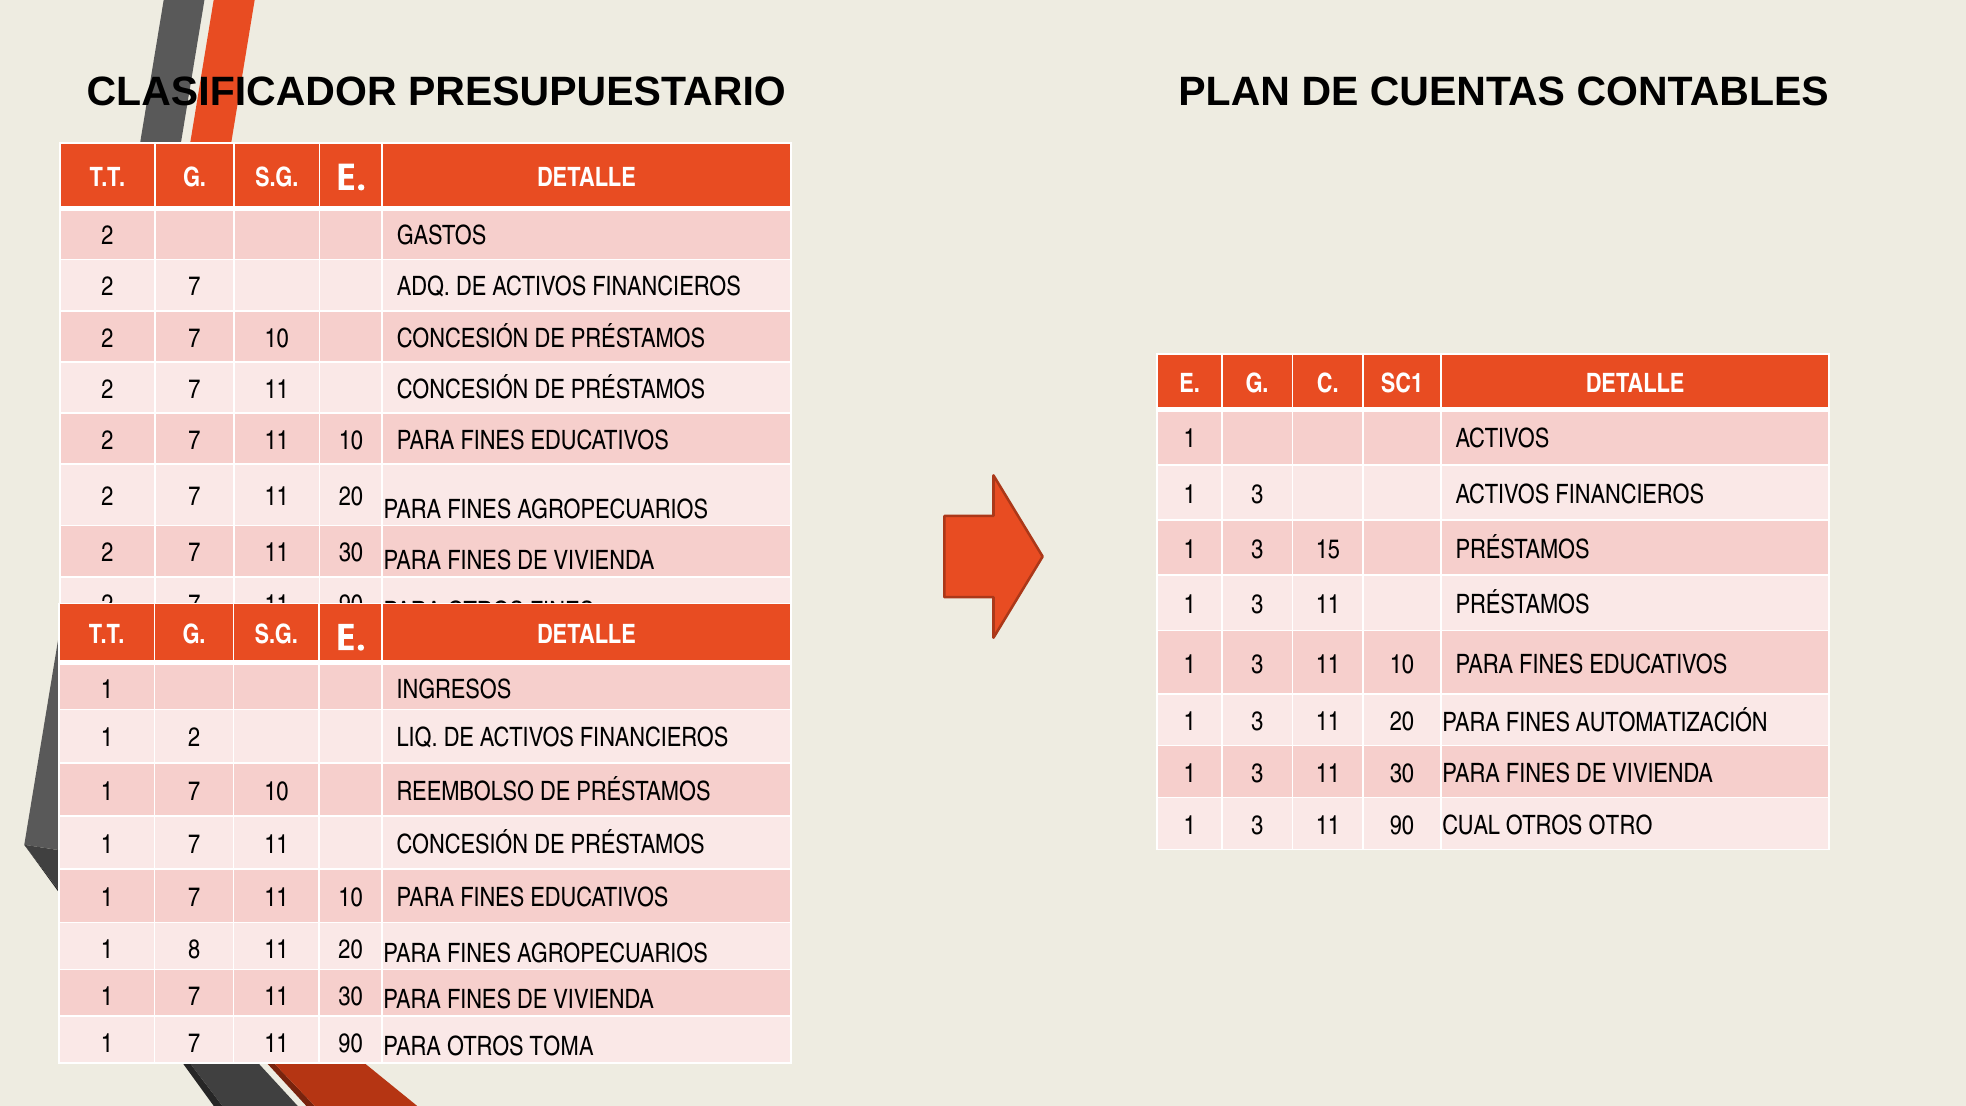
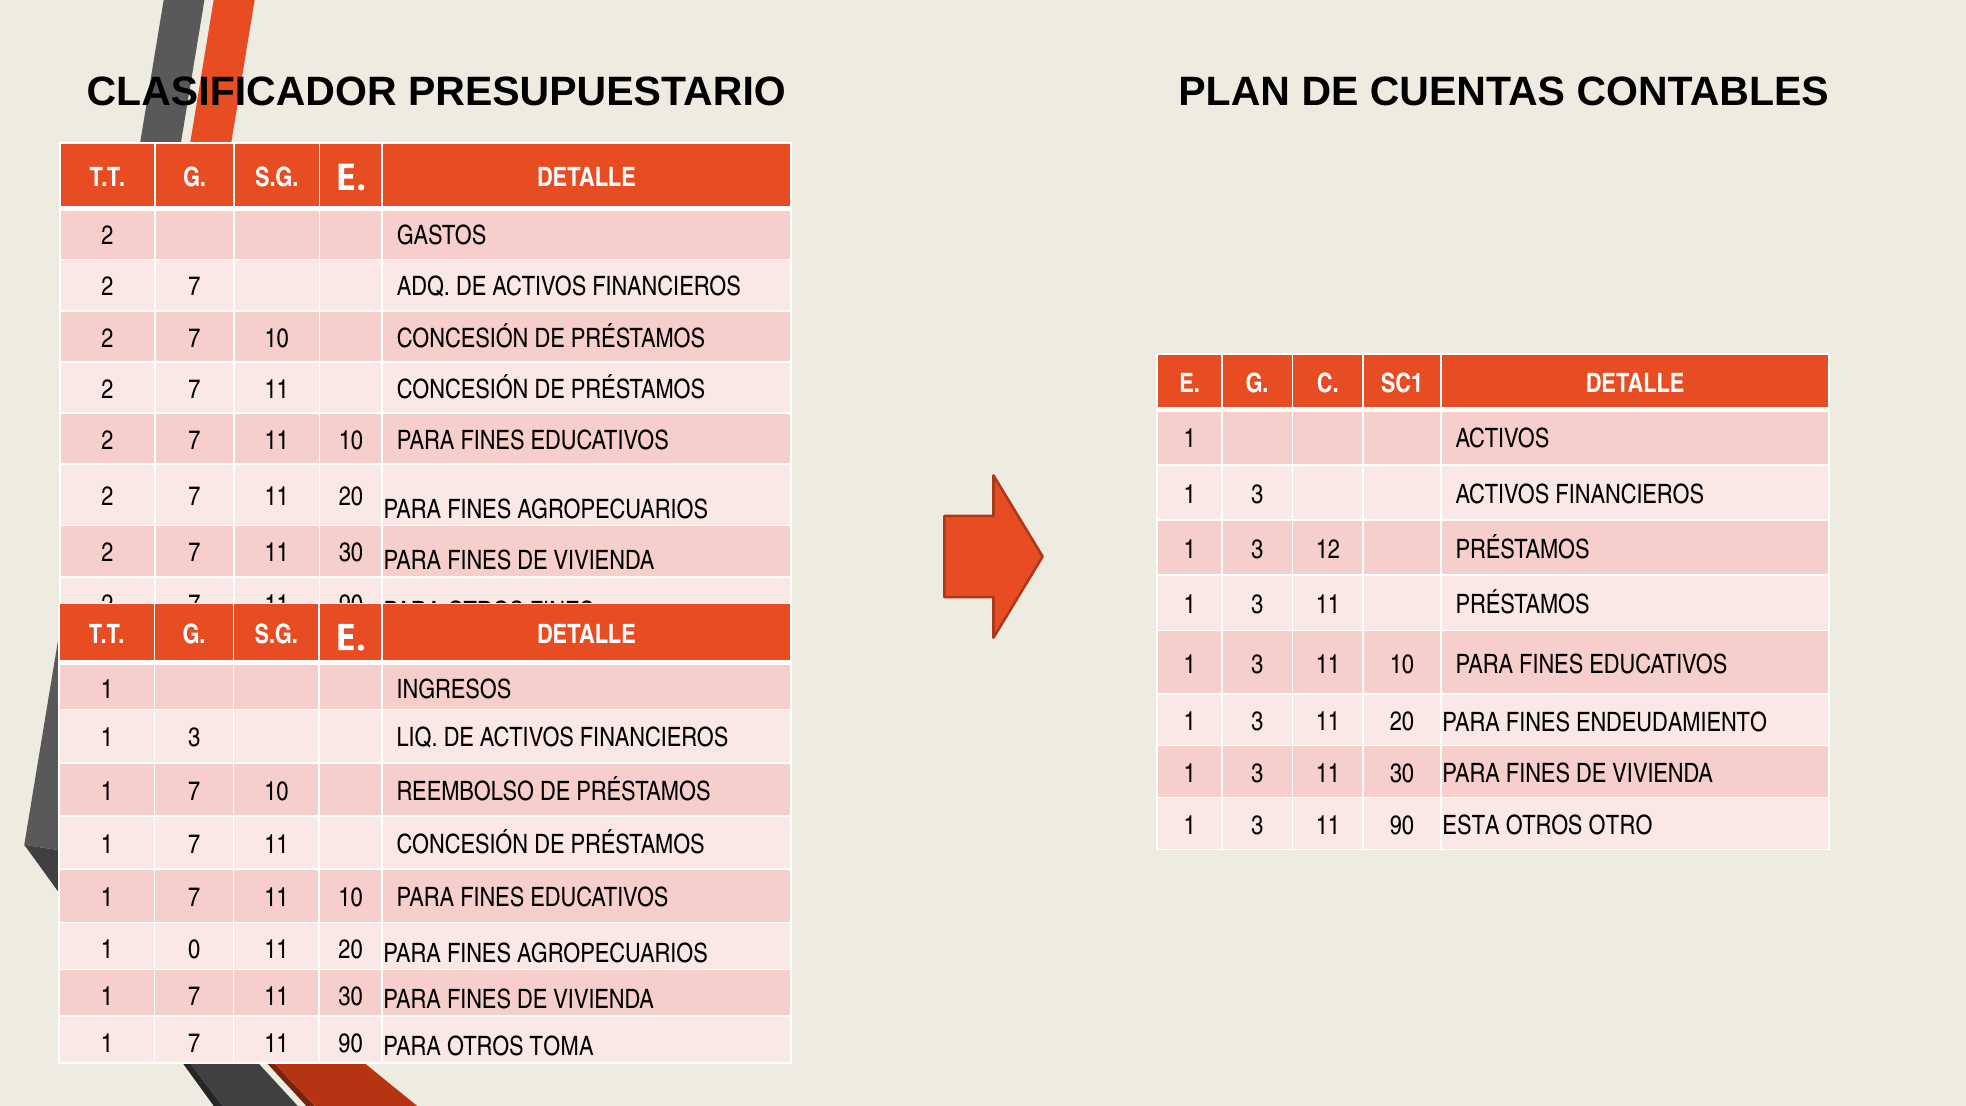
15: 15 -> 12
AUTOMATIZACIÓN: AUTOMATIZACIÓN -> ENDEUDAMIENTO
2 at (194, 738): 2 -> 3
CUAL: CUAL -> ESTA
8: 8 -> 0
